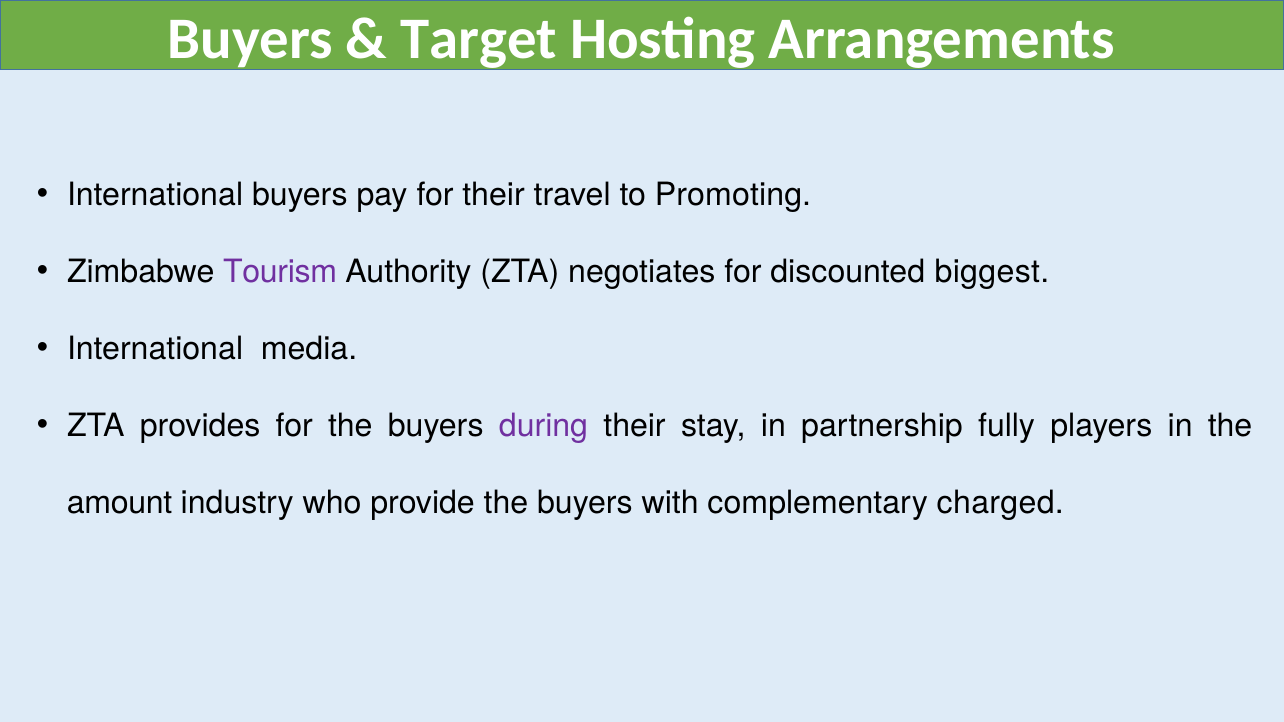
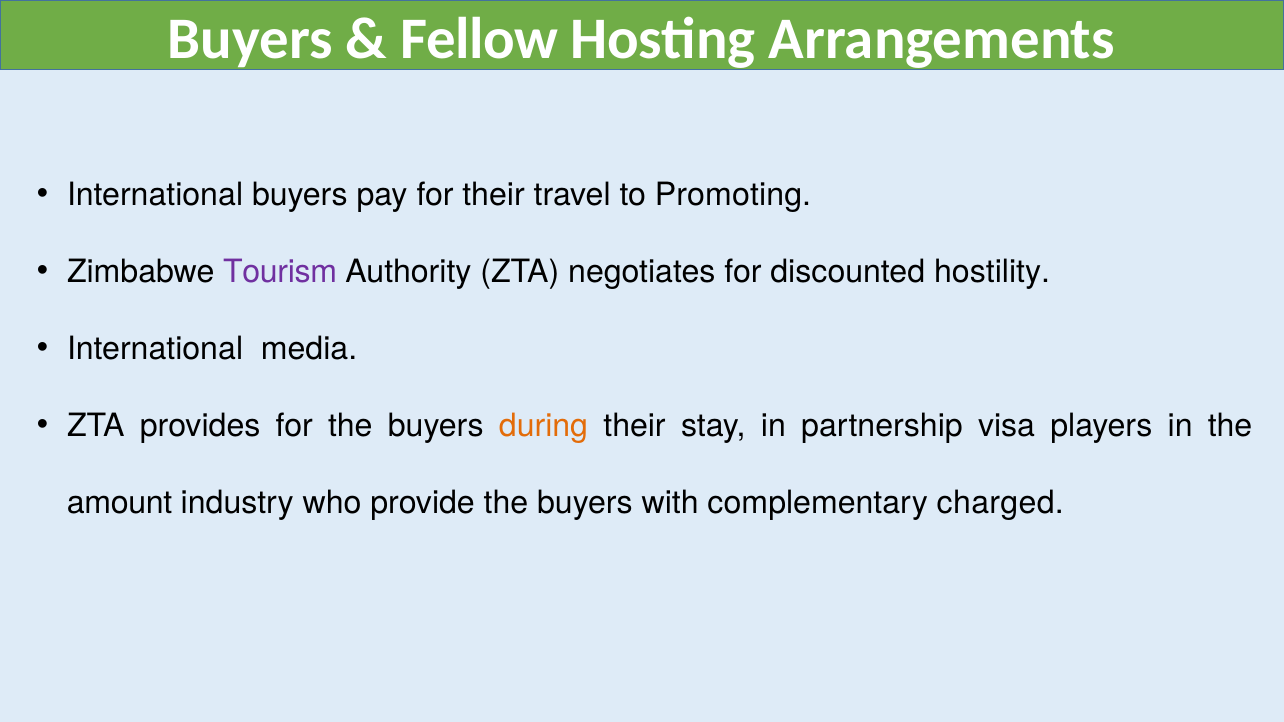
Target: Target -> Fellow
biggest: biggest -> hostility
during colour: purple -> orange
fully: fully -> visa
